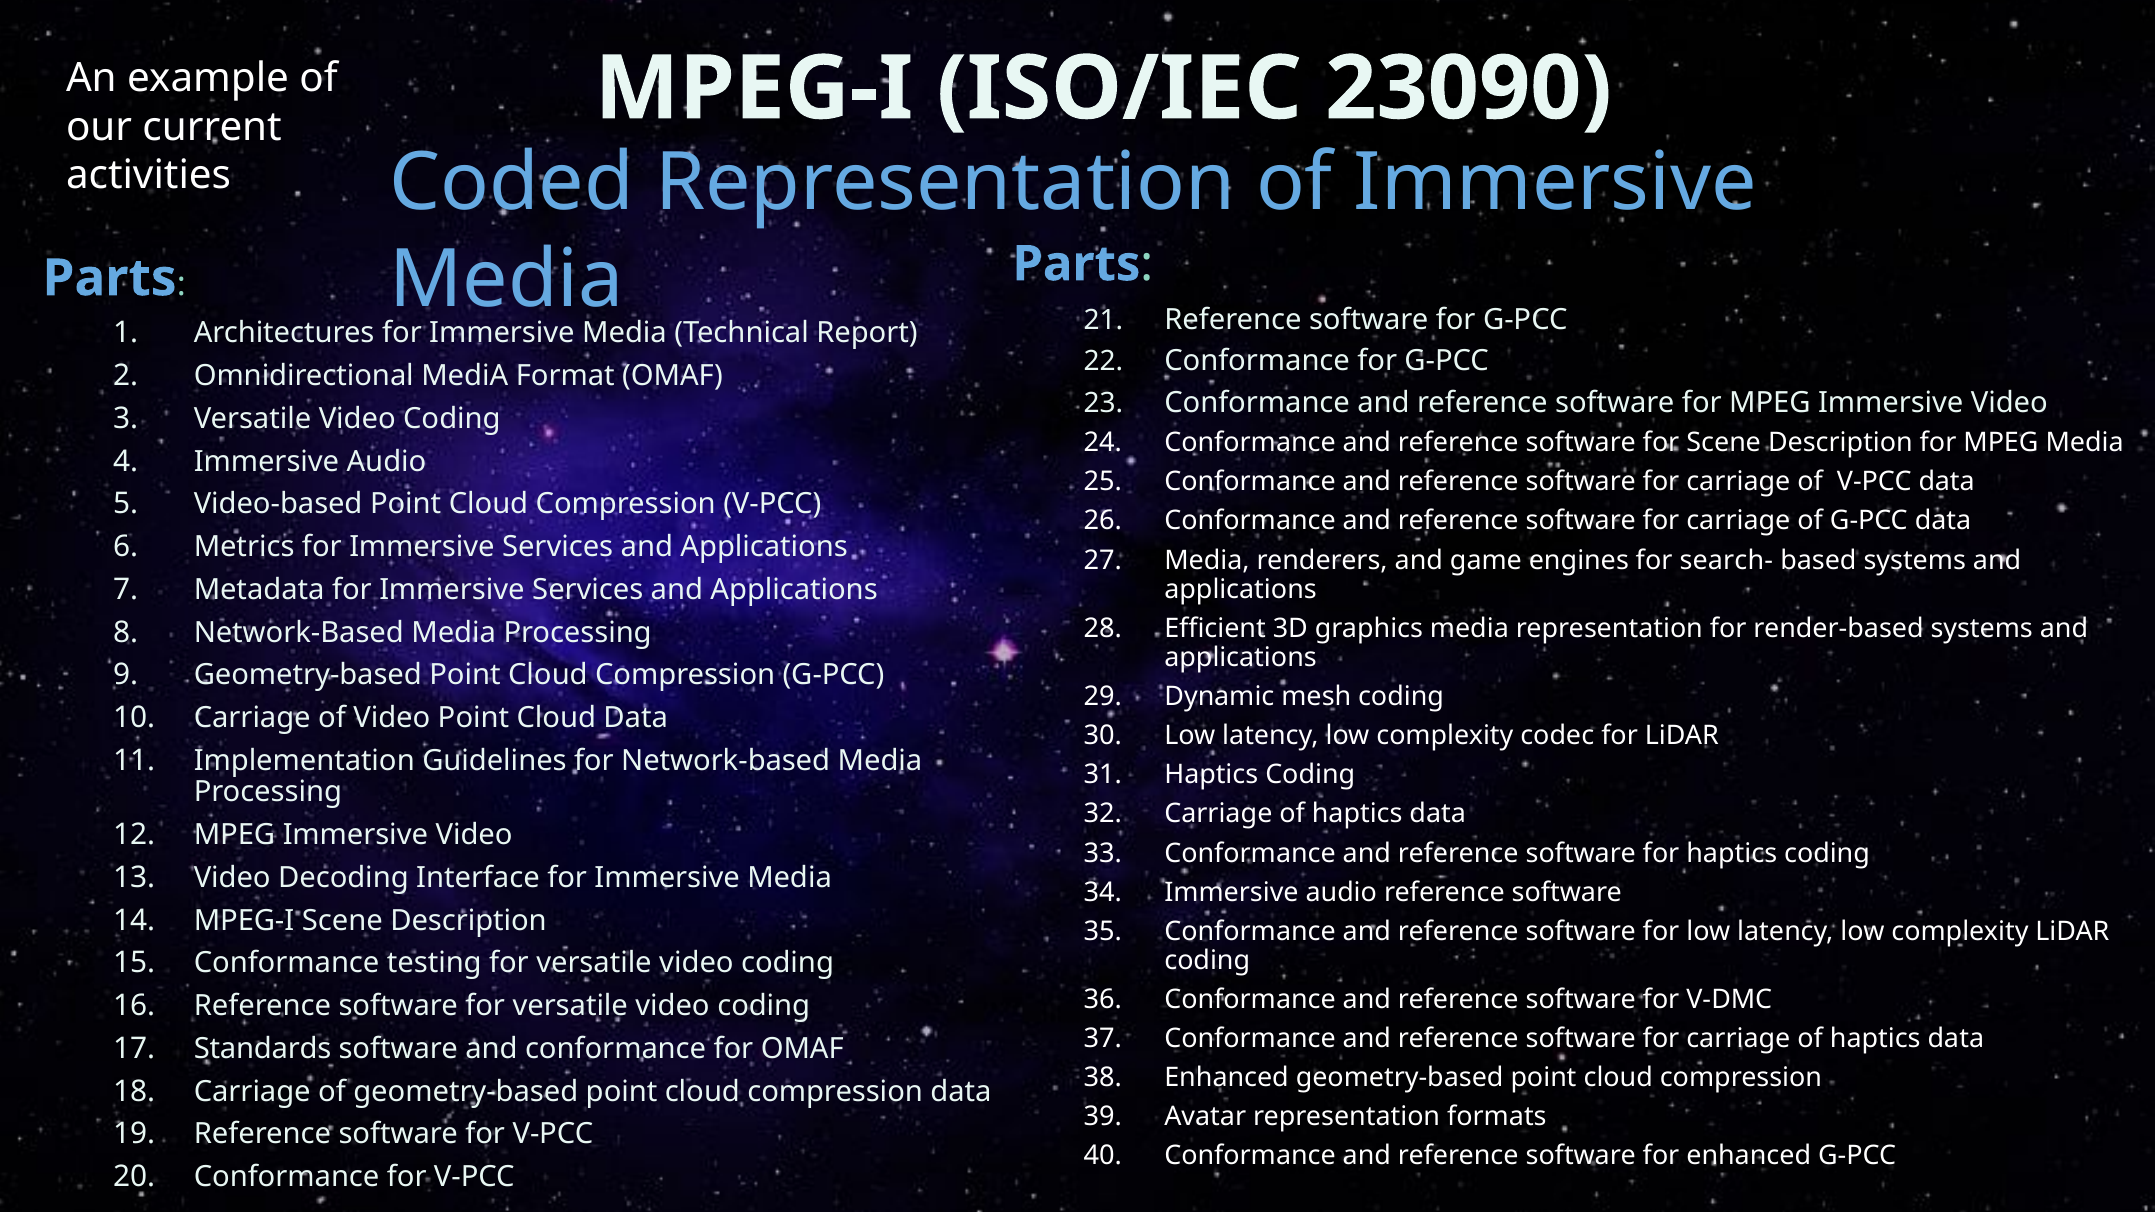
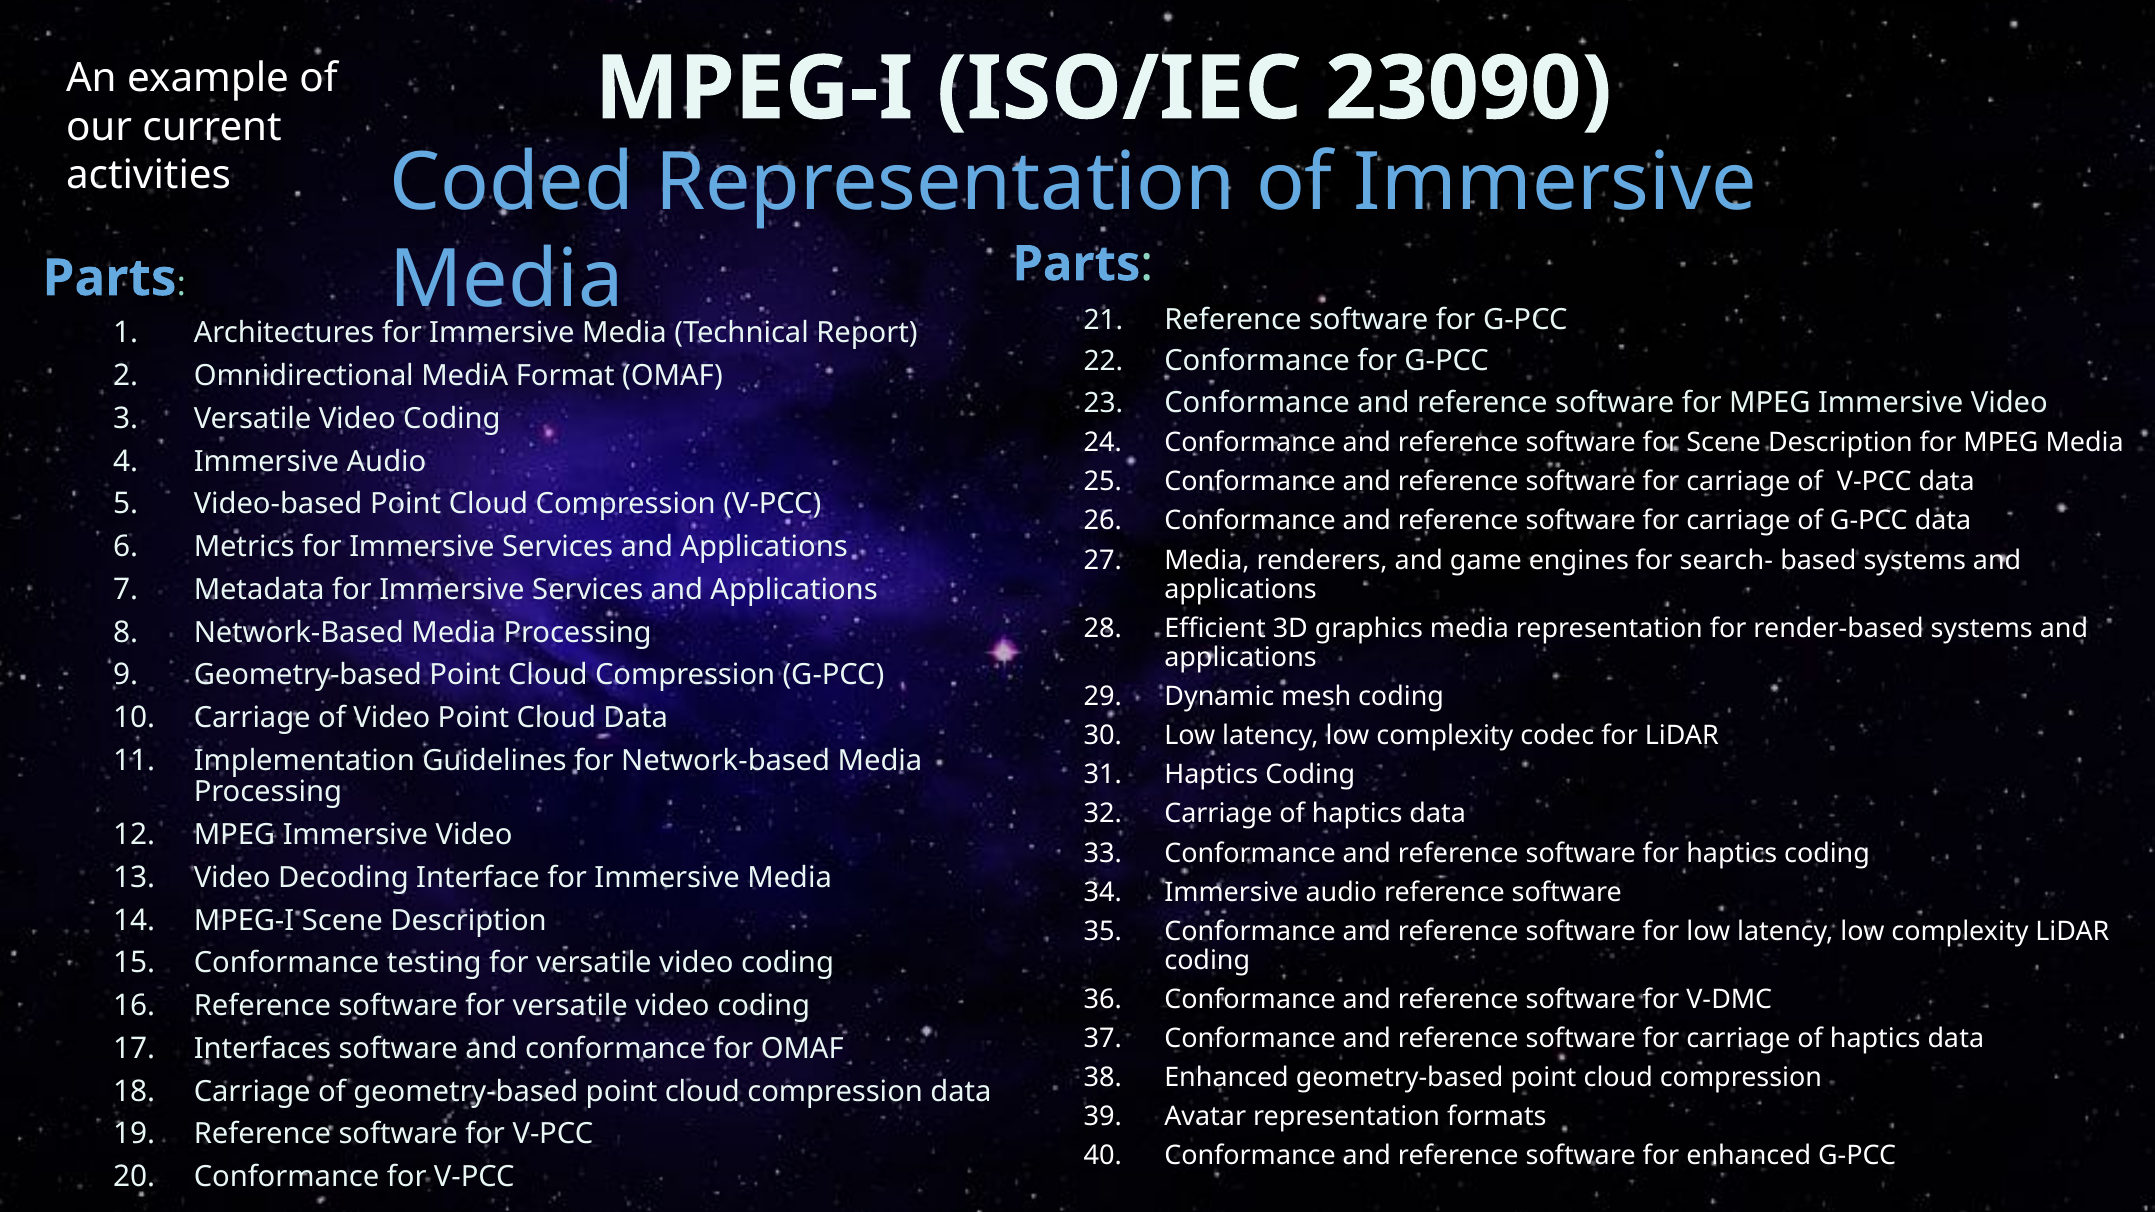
Standards: Standards -> Interfaces
